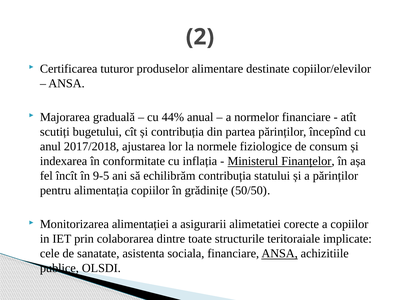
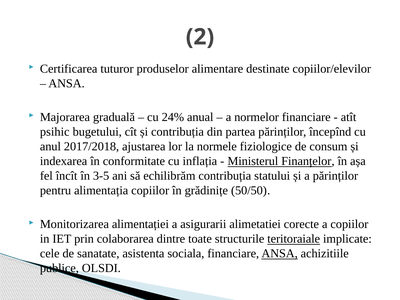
44%: 44% -> 24%
scutiți: scutiți -> psihic
9-5: 9-5 -> 3-5
teritoraiale underline: none -> present
